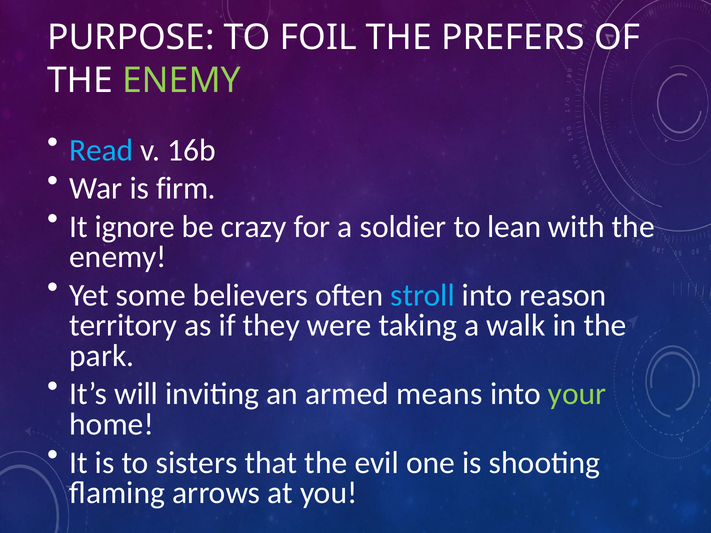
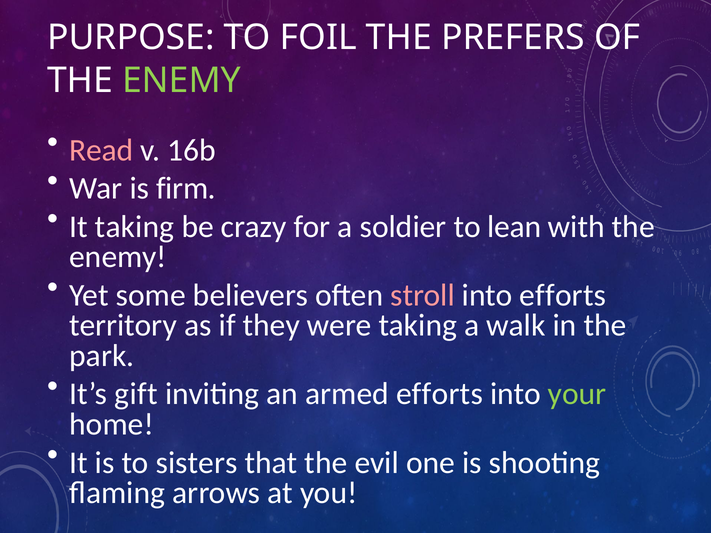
Read colour: light blue -> pink
It ignore: ignore -> taking
stroll colour: light blue -> pink
into reason: reason -> efforts
will: will -> gift
armed means: means -> efforts
